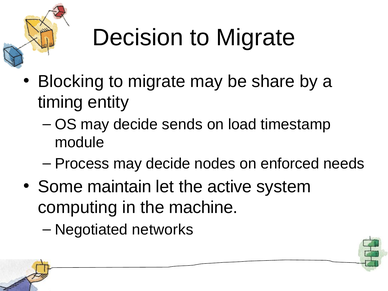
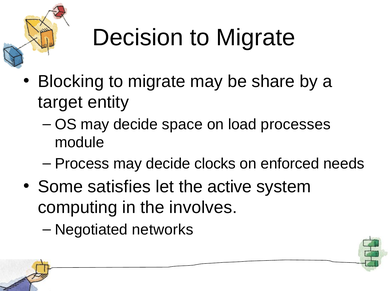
timing: timing -> target
sends: sends -> space
timestamp: timestamp -> processes
nodes: nodes -> clocks
maintain: maintain -> satisfies
machine: machine -> involves
